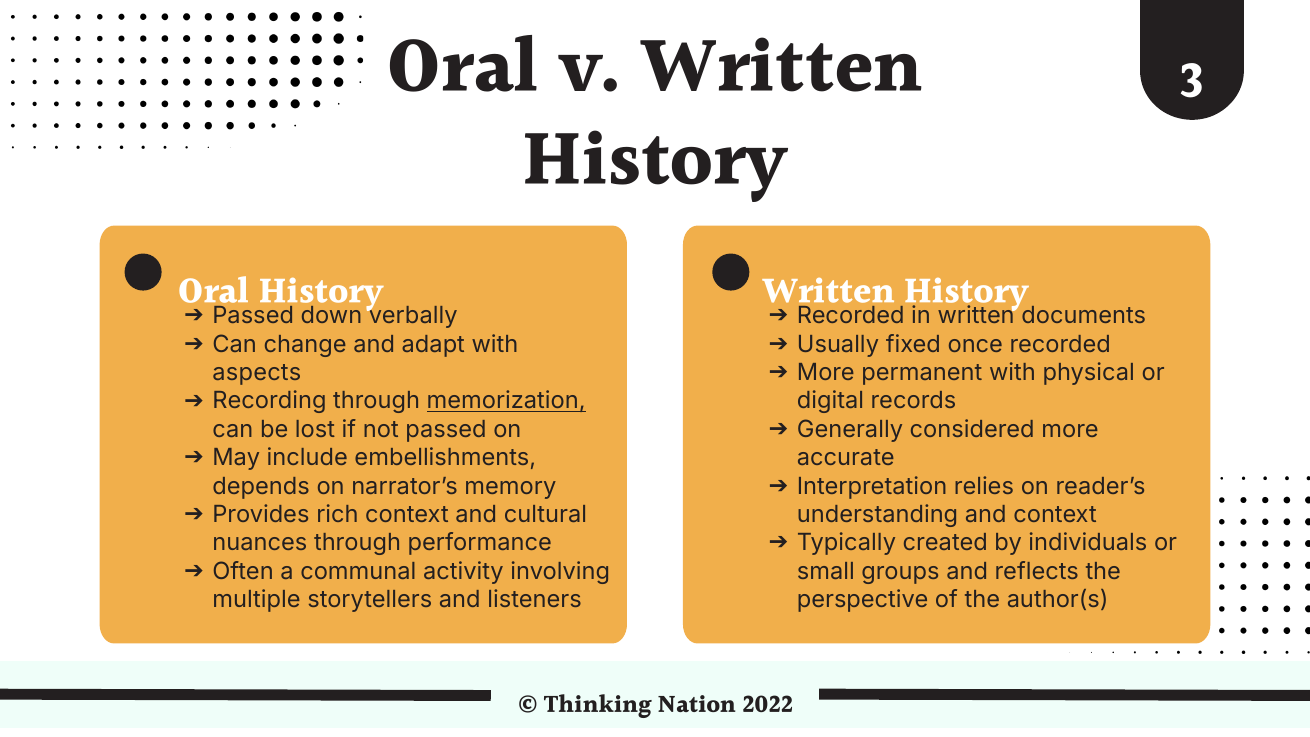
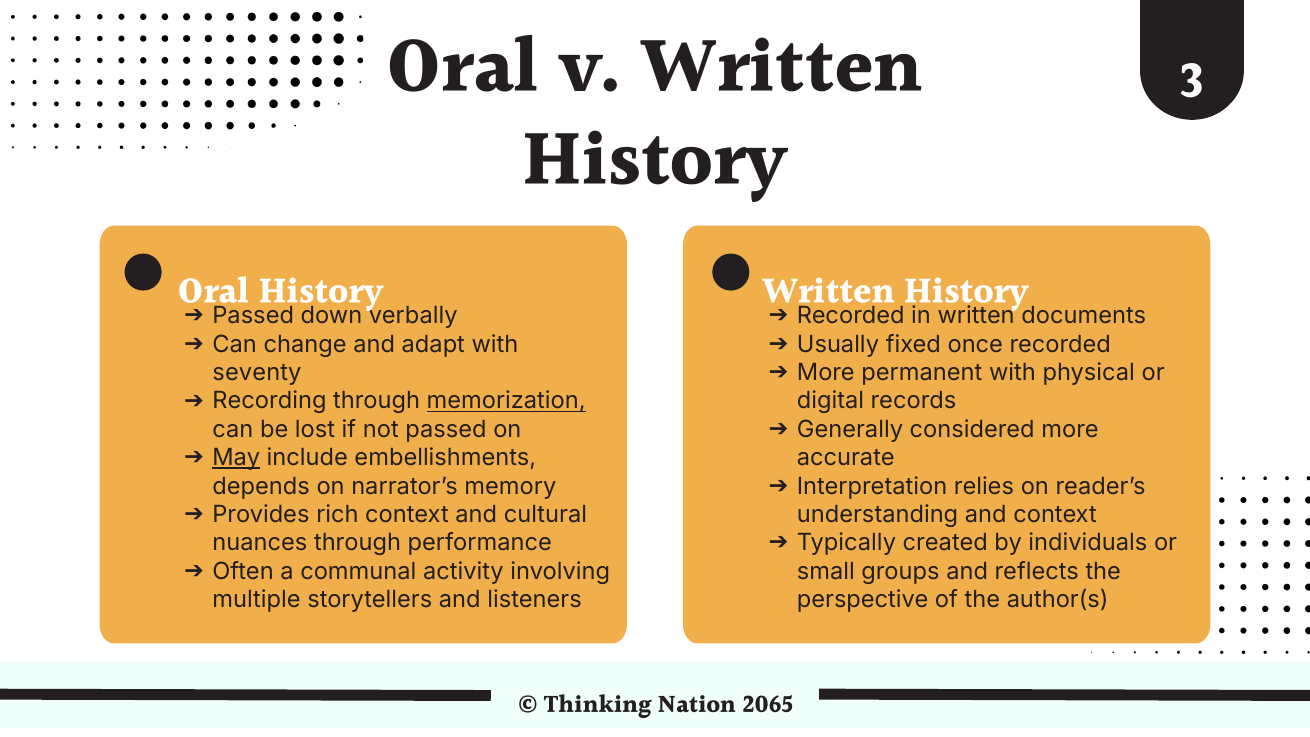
aspects: aspects -> seventy
May underline: none -> present
2022: 2022 -> 2065
